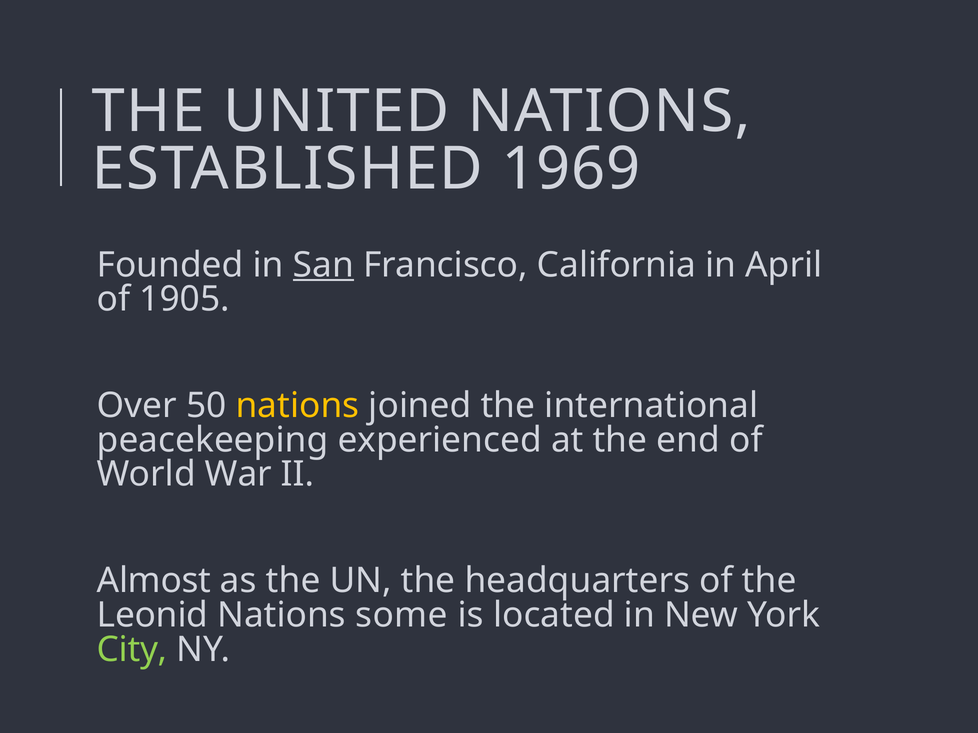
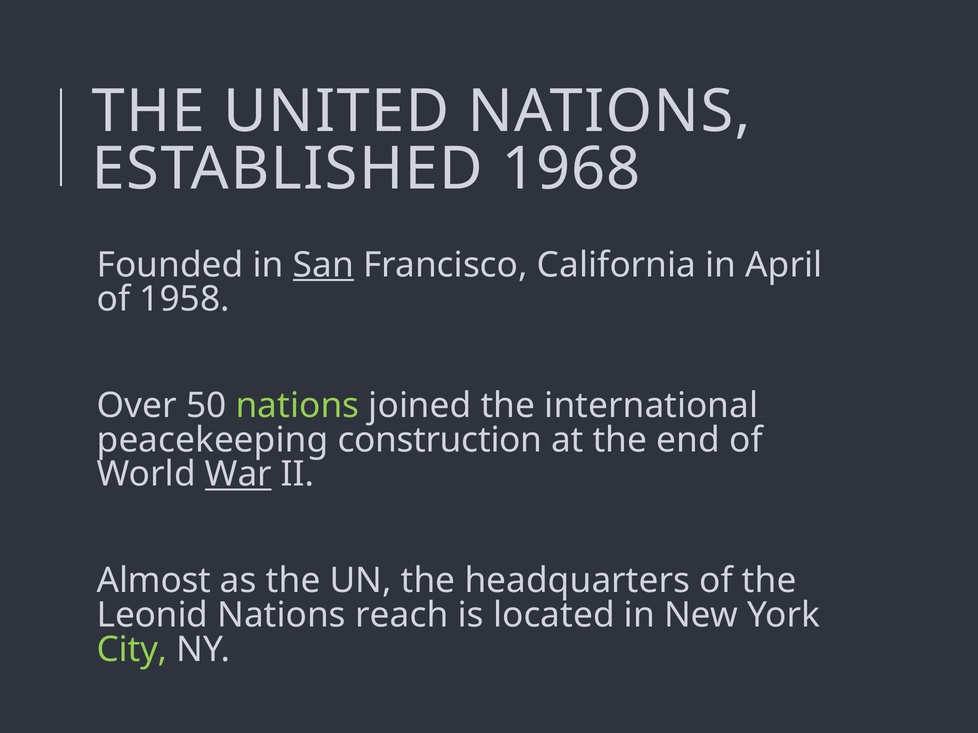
1969: 1969 -> 1968
1905: 1905 -> 1958
nations at (297, 406) colour: yellow -> light green
experienced: experienced -> construction
War underline: none -> present
some: some -> reach
